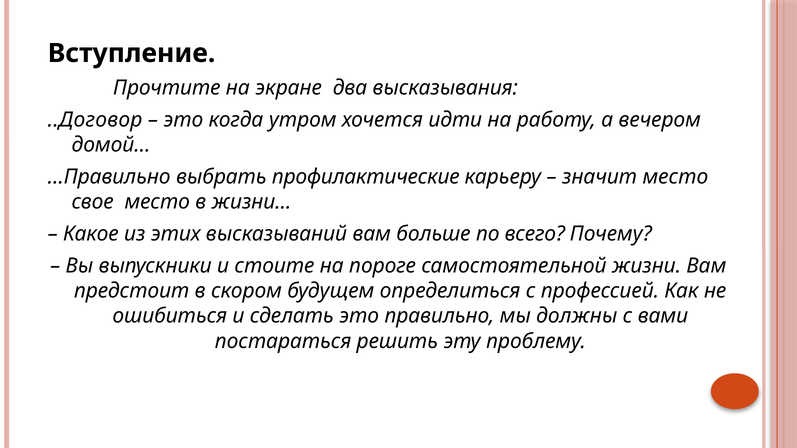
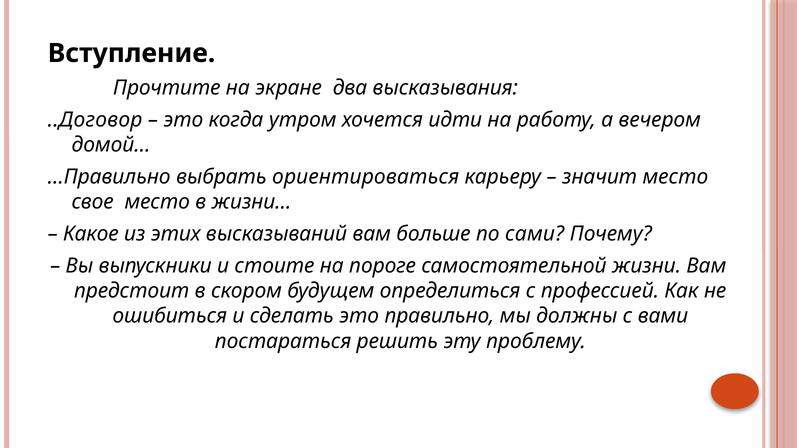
профилактические: профилактические -> ориентироваться
всего: всего -> сами
